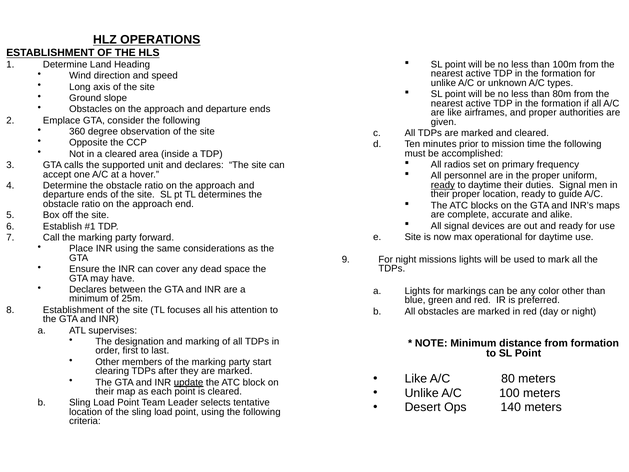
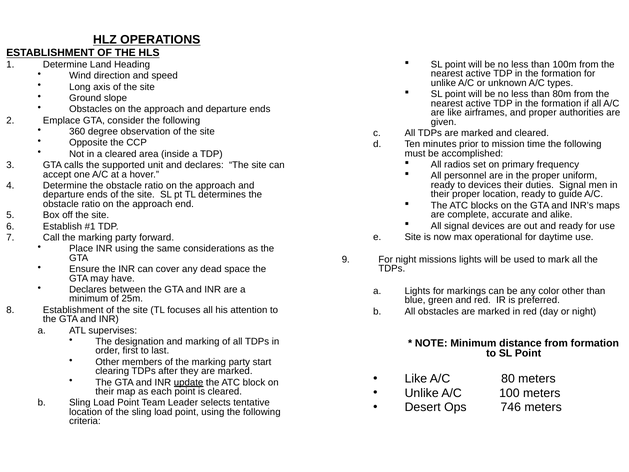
ready at (443, 185) underline: present -> none
to daytime: daytime -> devices
140: 140 -> 746
